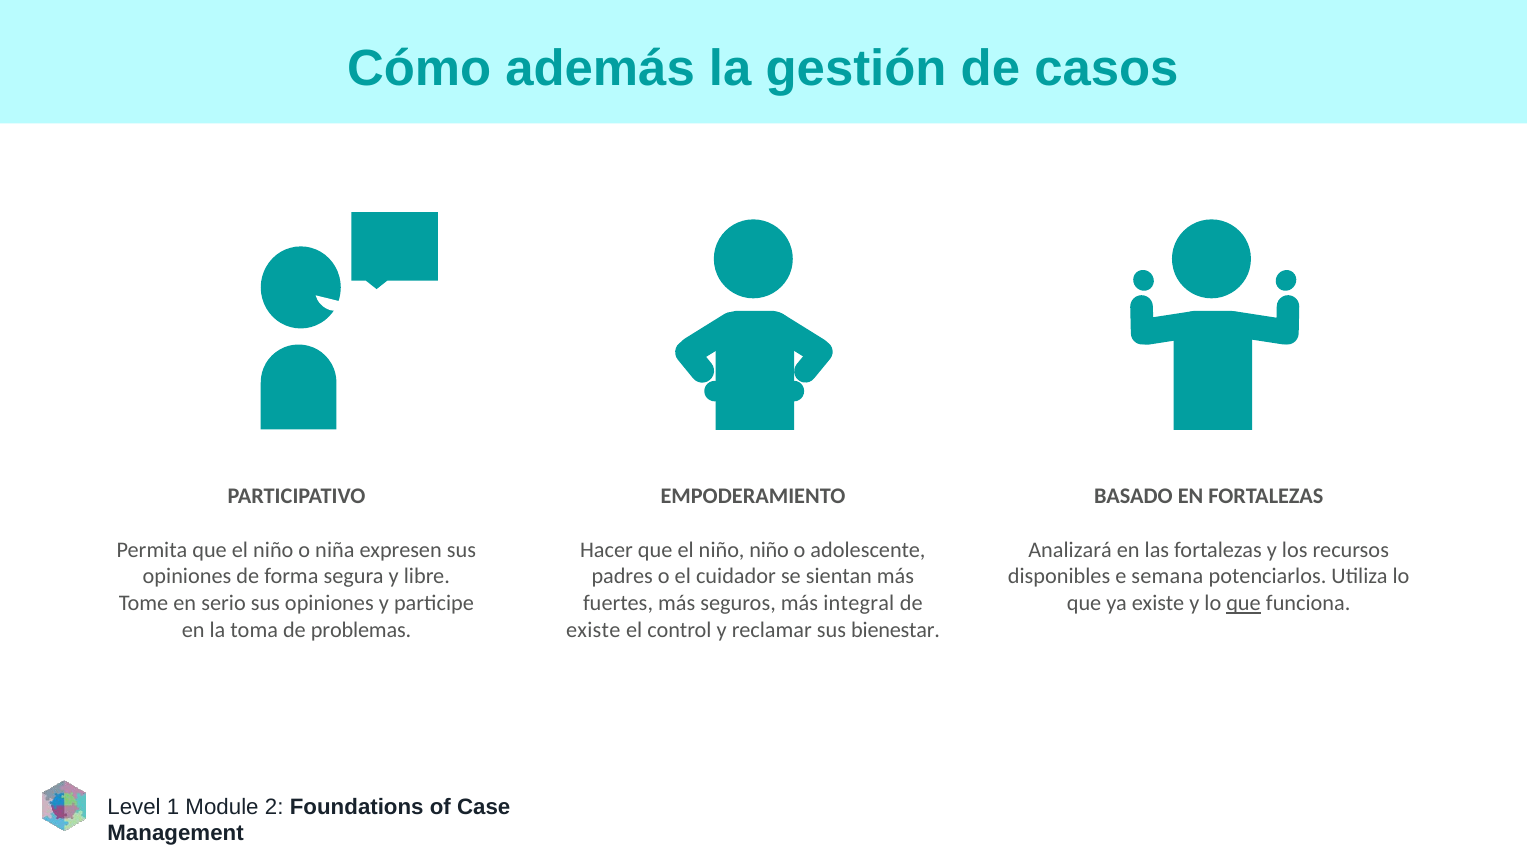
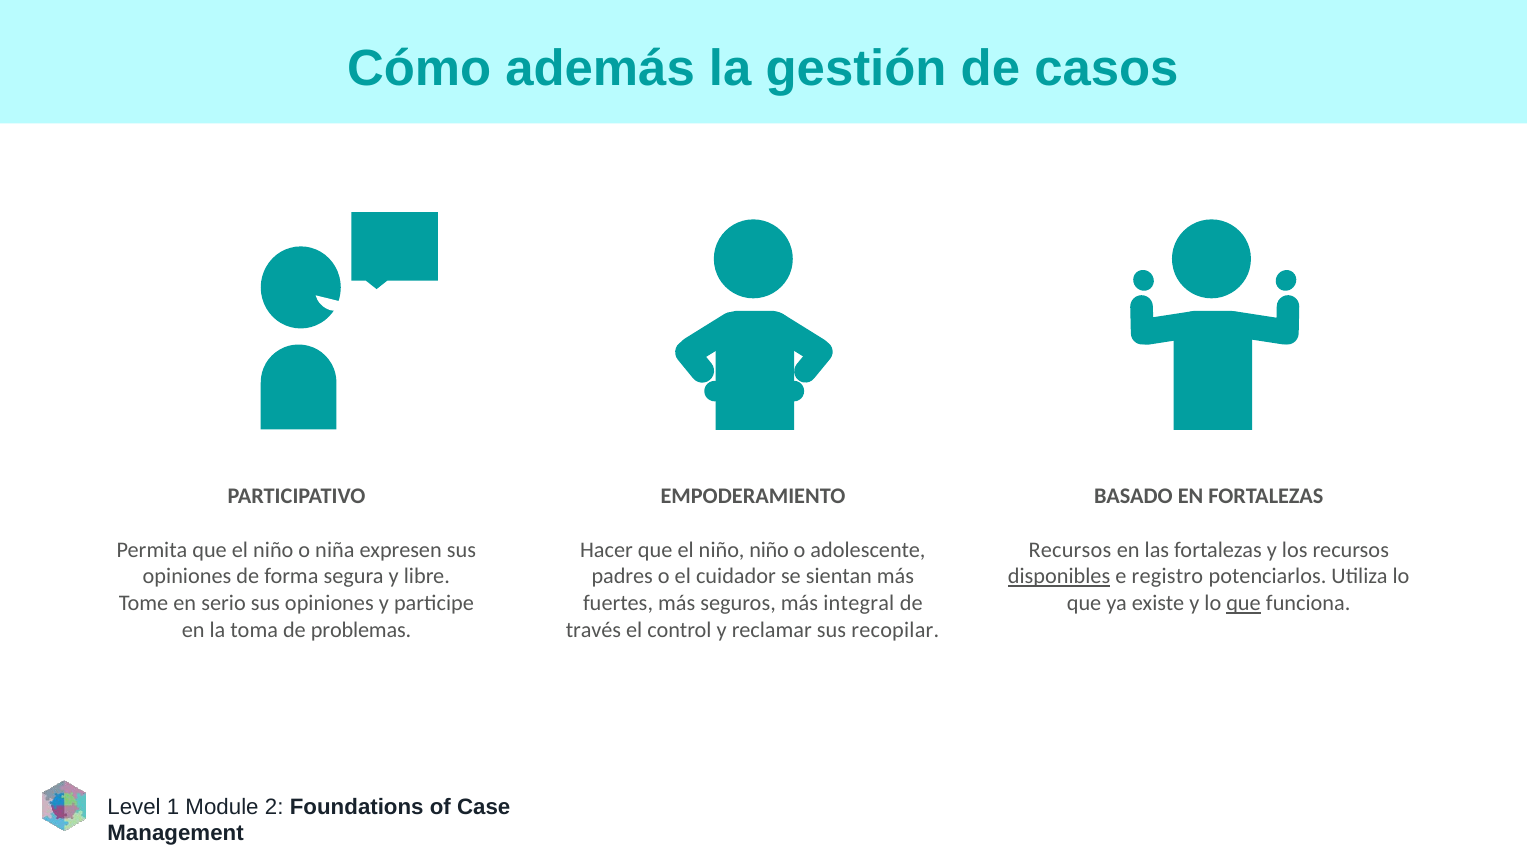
Analizará at (1070, 550): Analizará -> Recursos
disponibles underline: none -> present
semana: semana -> registro
existe at (593, 630): existe -> través
bienestar: bienestar -> recopilar
